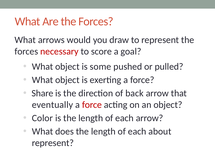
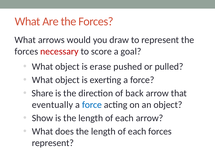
some: some -> erase
force at (92, 104) colour: red -> blue
Color: Color -> Show
each about: about -> forces
